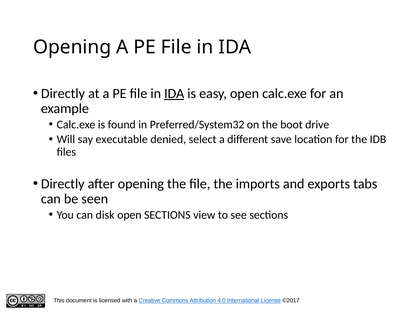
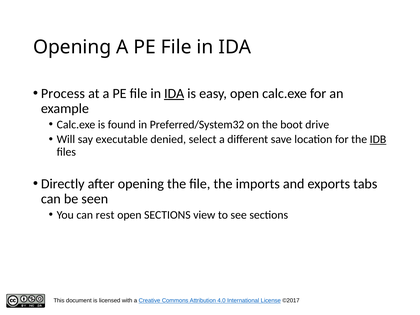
Directly at (63, 93): Directly -> Process
IDB underline: none -> present
disk: disk -> rest
